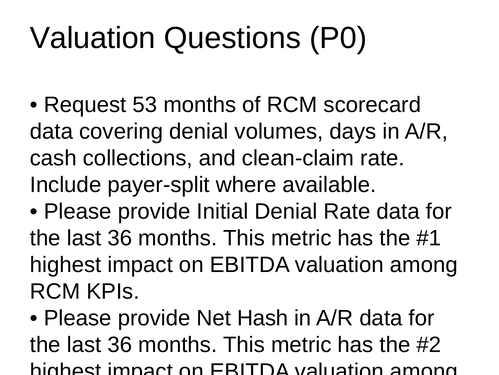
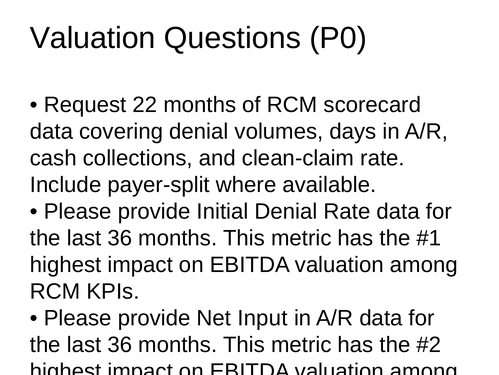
53: 53 -> 22
Hash: Hash -> Input
